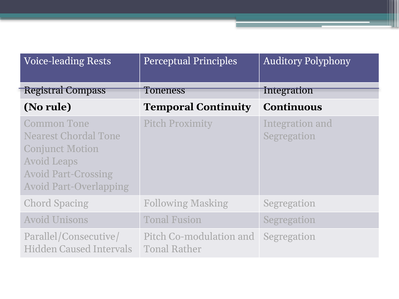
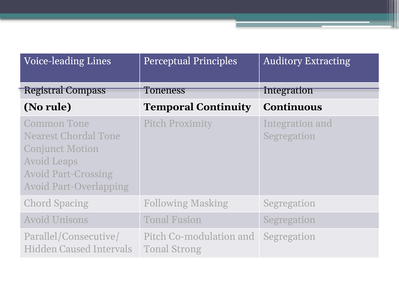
Rests: Rests -> Lines
Polyphony: Polyphony -> Extracting
Rather: Rather -> Strong
